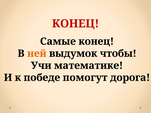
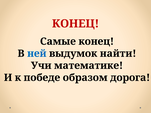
ней colour: orange -> blue
чтобы: чтобы -> найти
помогут: помогут -> образом
